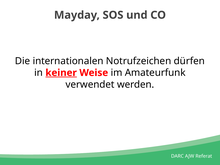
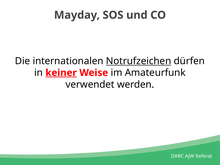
Notrufzeichen underline: none -> present
